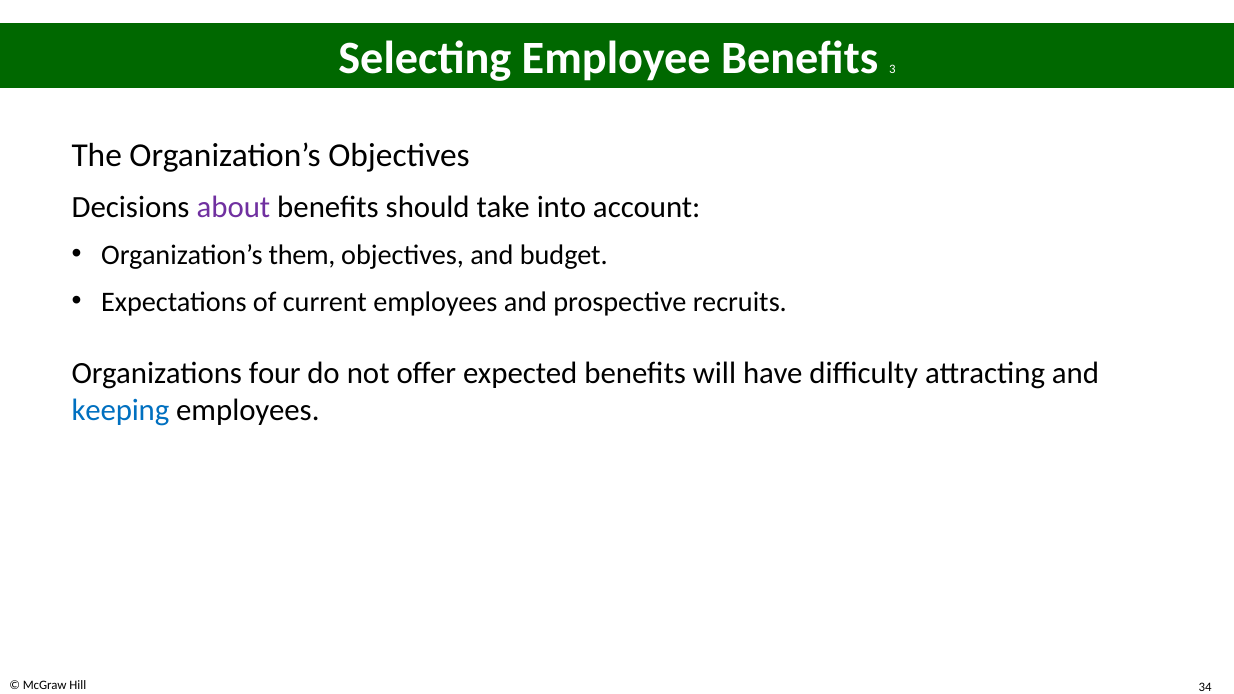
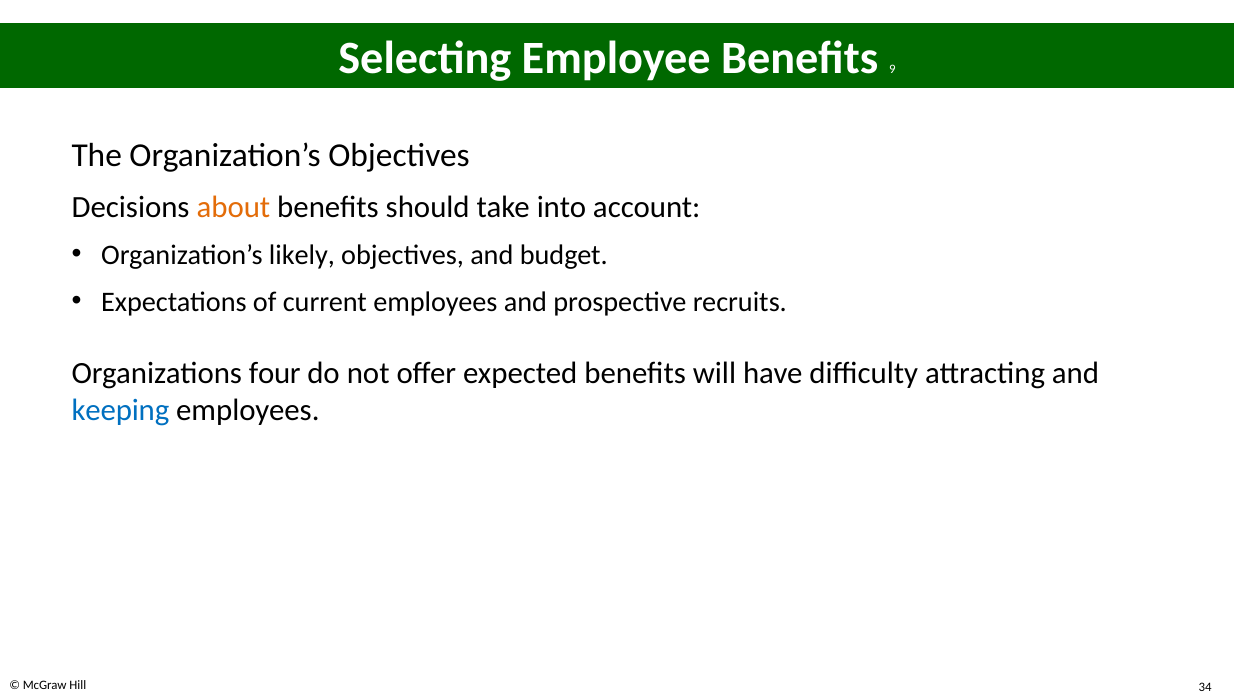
3: 3 -> 9
about colour: purple -> orange
them: them -> likely
